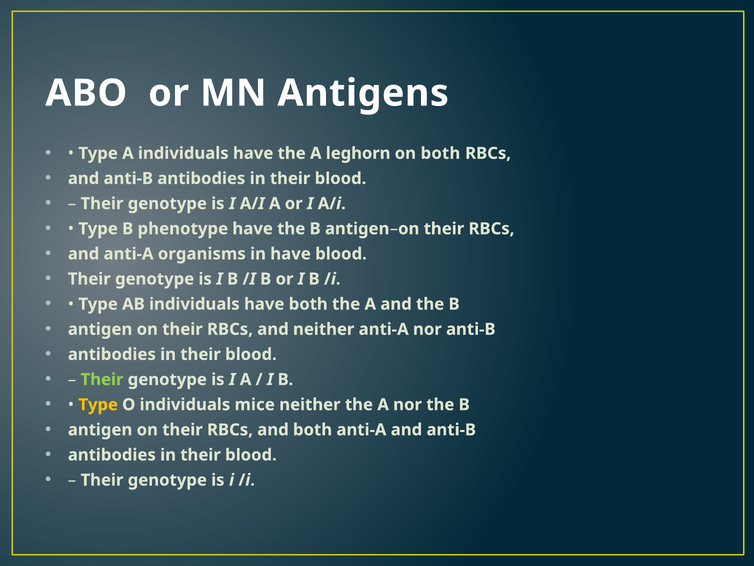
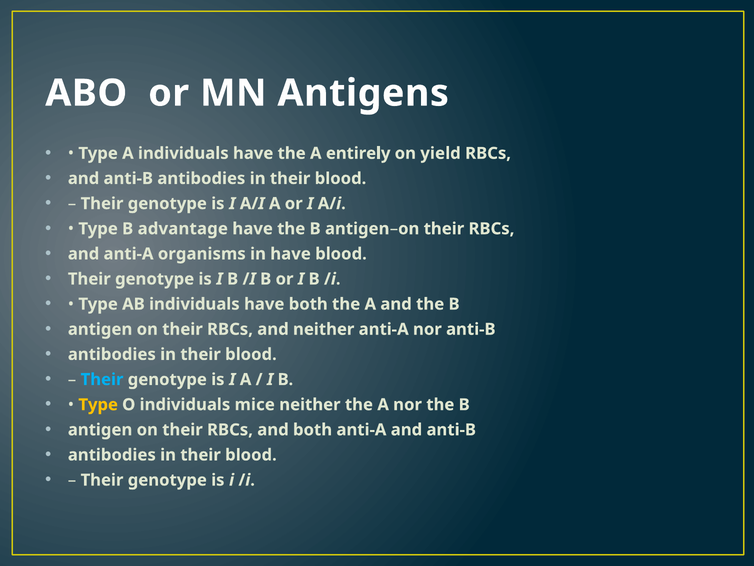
leghorn: leghorn -> entirely
on both: both -> yield
phenotype: phenotype -> advantage
Their at (102, 379) colour: light green -> light blue
